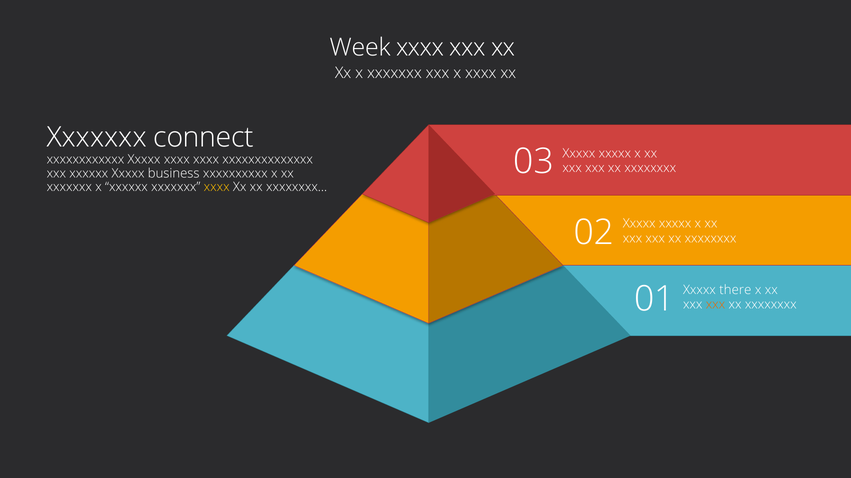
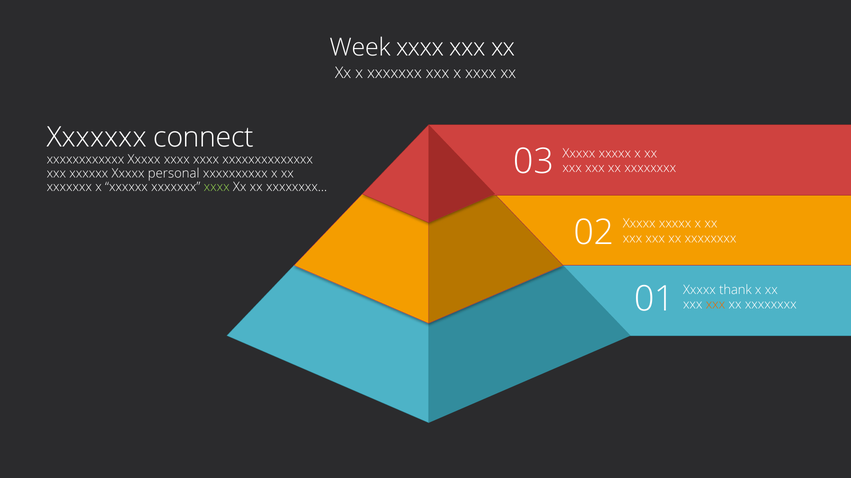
business: business -> personal
xxxx at (217, 187) colour: yellow -> light green
there: there -> thank
